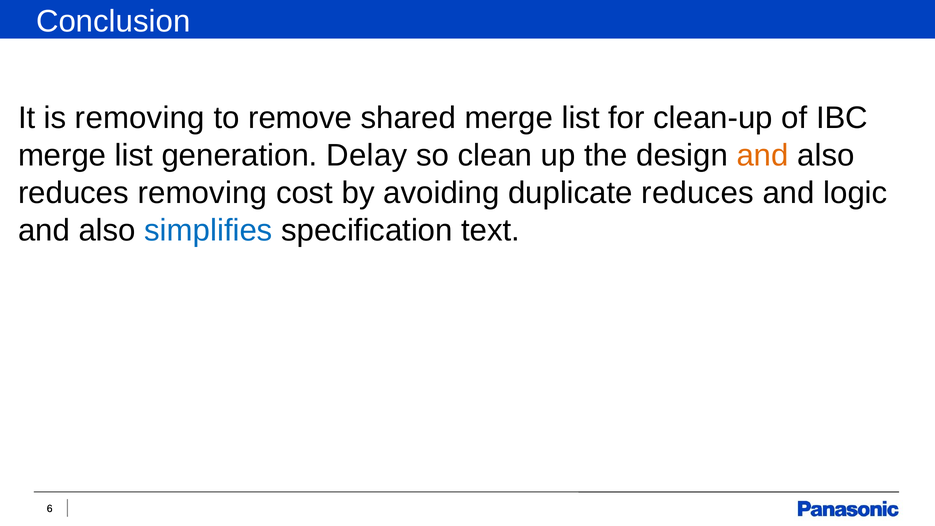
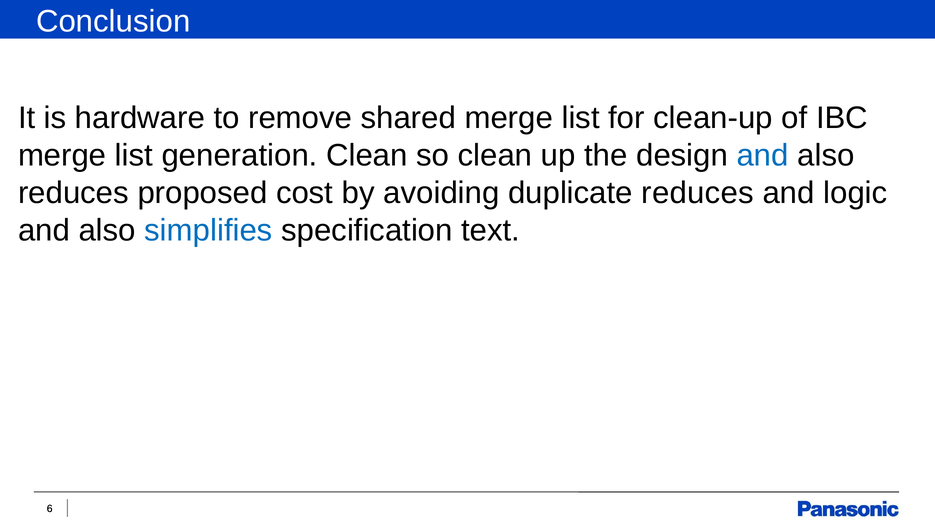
is removing: removing -> hardware
generation Delay: Delay -> Clean
and at (763, 155) colour: orange -> blue
reduces removing: removing -> proposed
